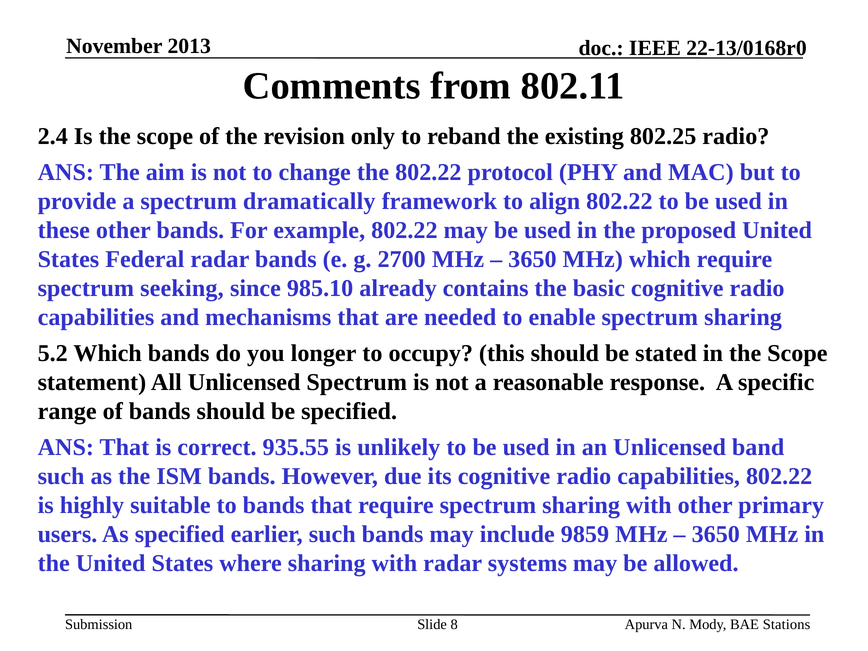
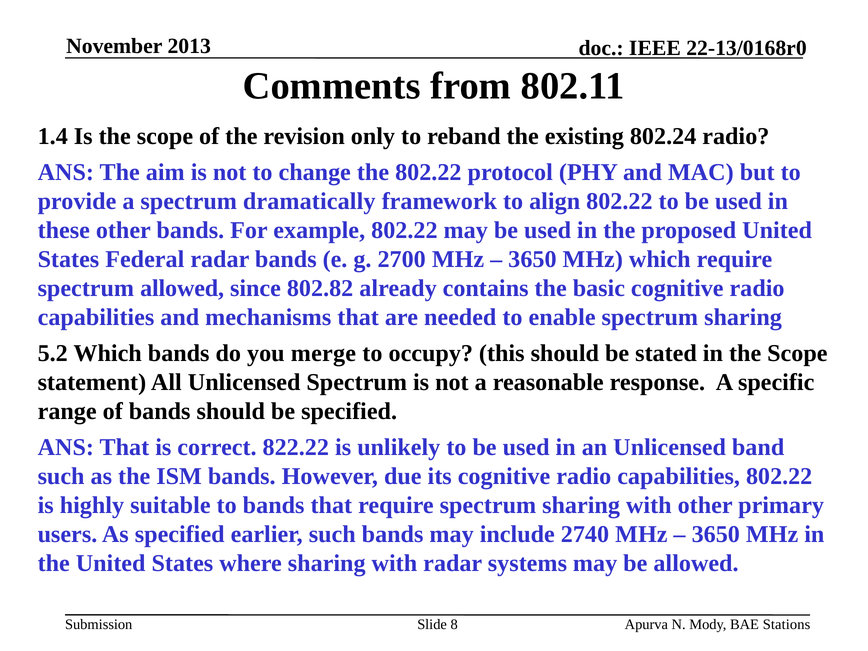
2.4: 2.4 -> 1.4
802.25: 802.25 -> 802.24
spectrum seeking: seeking -> allowed
985.10: 985.10 -> 802.82
longer: longer -> merge
935.55: 935.55 -> 822.22
9859: 9859 -> 2740
